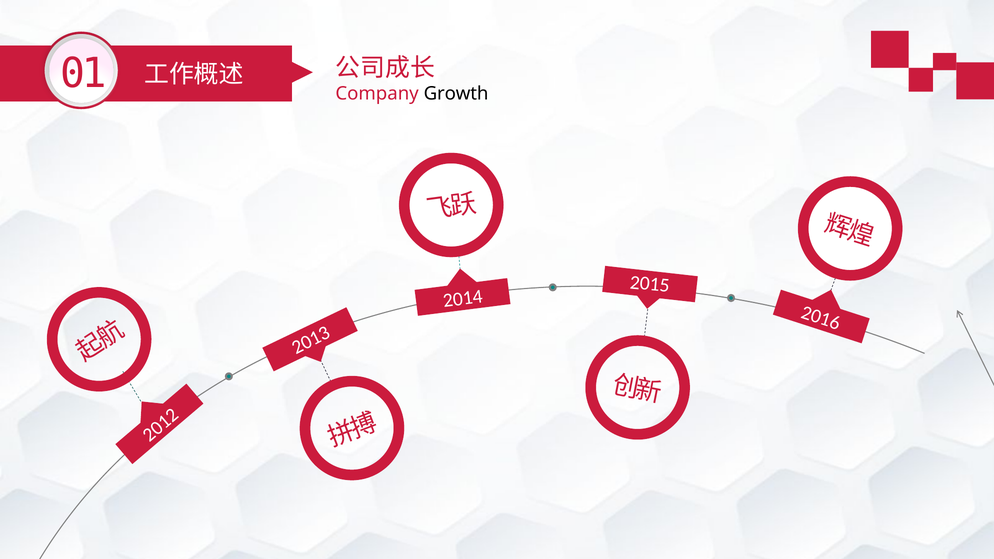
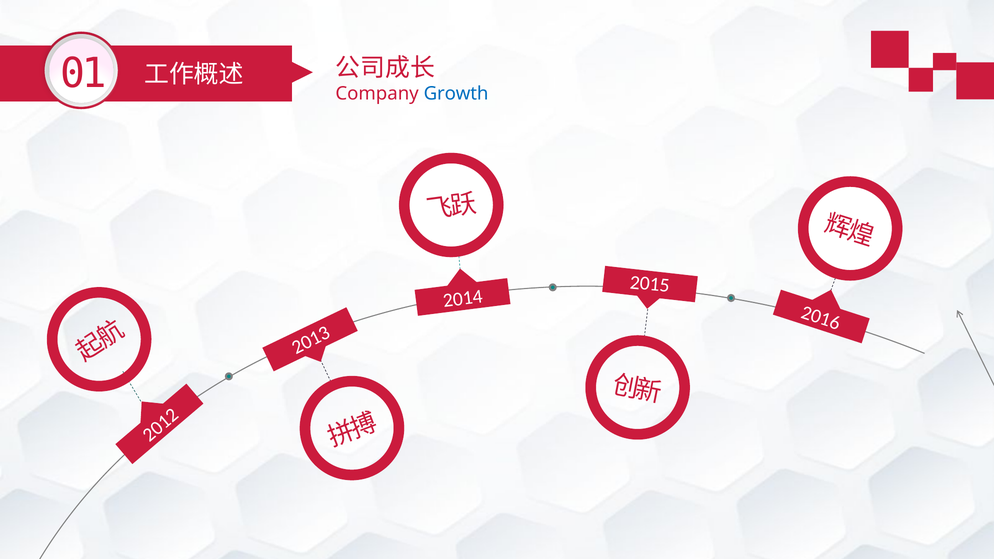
Growth colour: black -> blue
